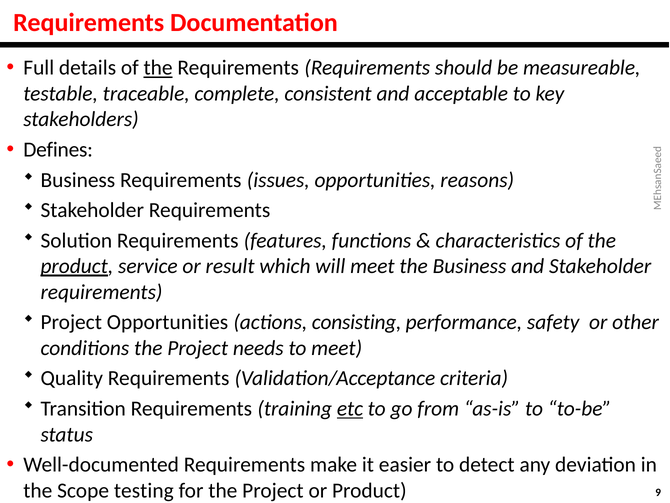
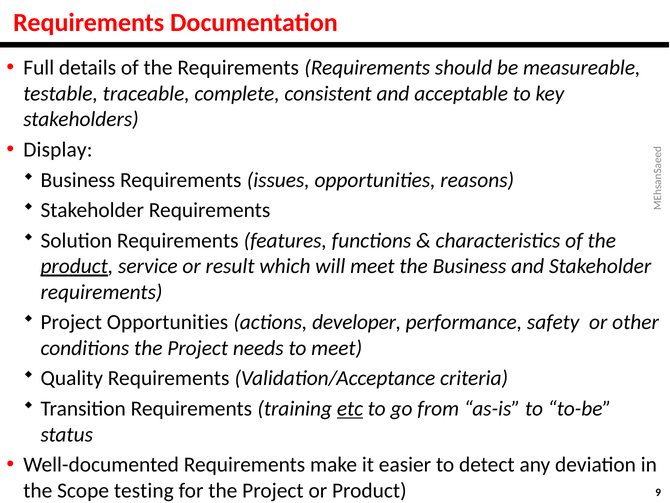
the at (158, 68) underline: present -> none
Defines: Defines -> Display
consisting: consisting -> developer
